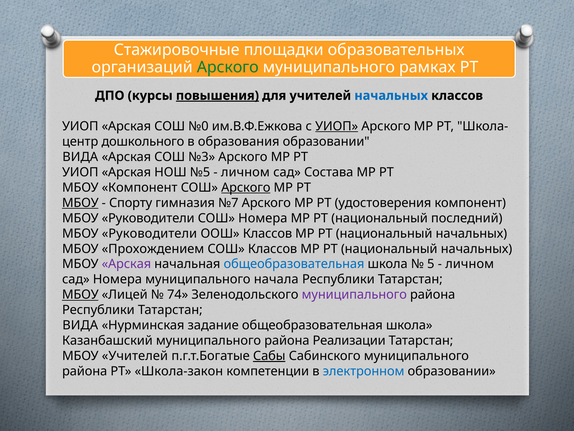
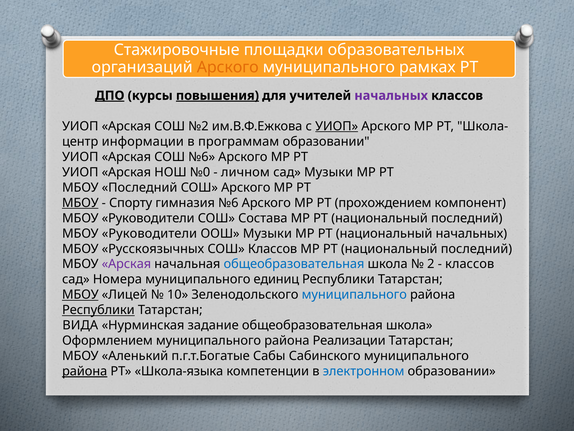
Арского at (228, 67) colour: green -> orange
ДПО underline: none -> present
начальных at (391, 96) colour: blue -> purple
№0: №0 -> №2
дошкольного: дошкольного -> информации
образования: образования -> программам
ВИДА at (80, 157): ВИДА -> УИОП
СОШ №3: №3 -> №6
№5: №5 -> №0
сад Состава: Состава -> Музыки
МБОУ Компонент: Компонент -> Последний
Арского at (246, 187) underline: present -> none
гимназия №7: №7 -> №6
удостоверения: удостоверения -> прохождением
СОШ Номера: Номера -> Состава
ООШ Классов: Классов -> Музыки
Прохождением: Прохождением -> Русскоязычных
начальных at (476, 249): начальных -> последний
5: 5 -> 2
личном at (470, 264): личном -> классов
начала: начала -> единиц
74: 74 -> 10
муниципального at (354, 294) colour: purple -> blue
Республики at (98, 310) underline: none -> present
Казанбашский: Казанбашский -> Оформлением
МБОУ Учителей: Учителей -> Аленький
Сабы underline: present -> none
района at (85, 371) underline: none -> present
Школа-закон: Школа-закон -> Школа-языка
